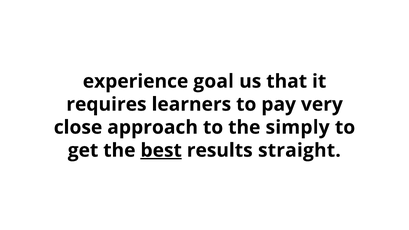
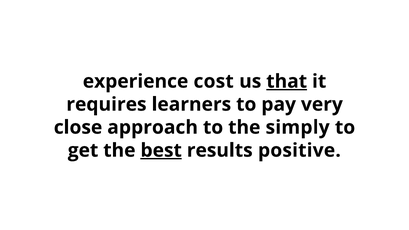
goal: goal -> cost
that underline: none -> present
straight: straight -> positive
